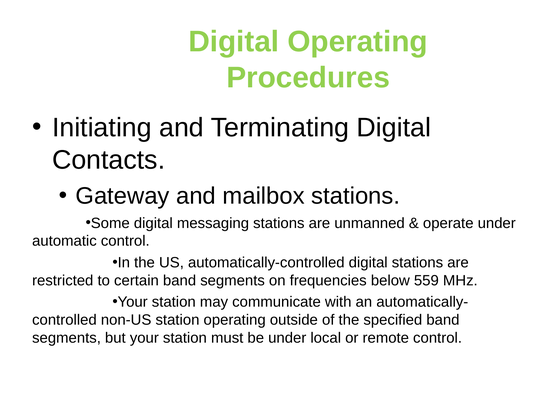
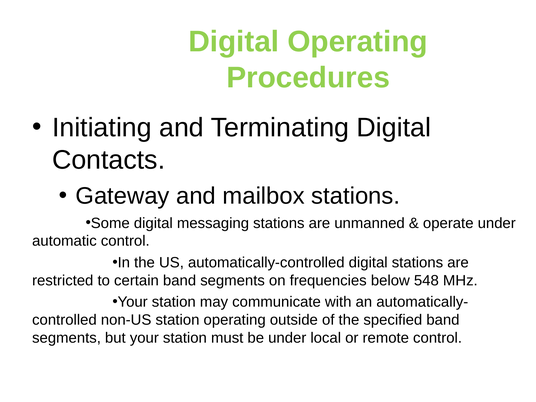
559: 559 -> 548
